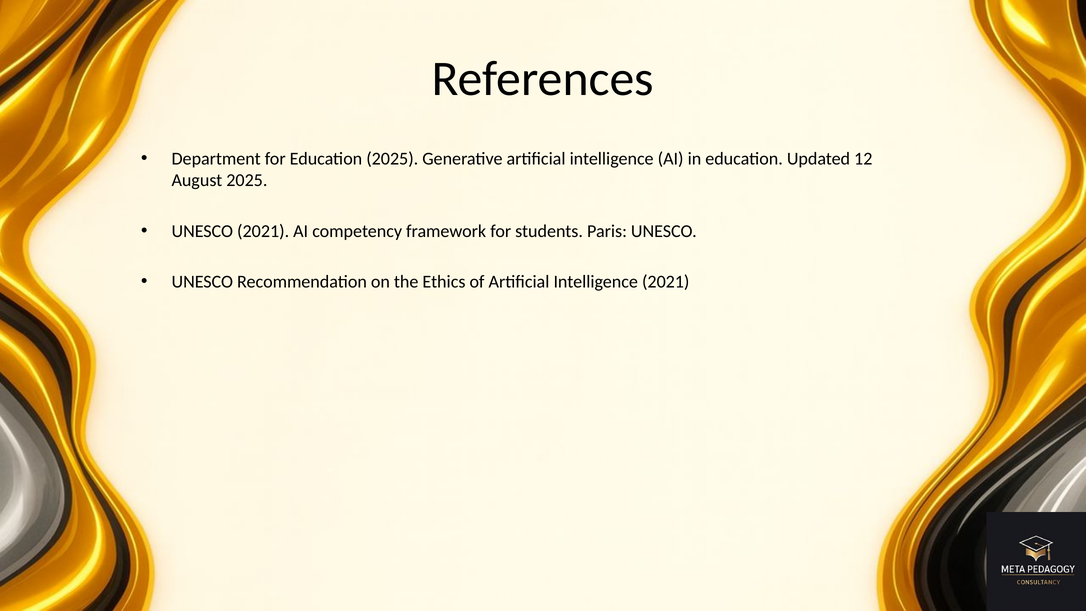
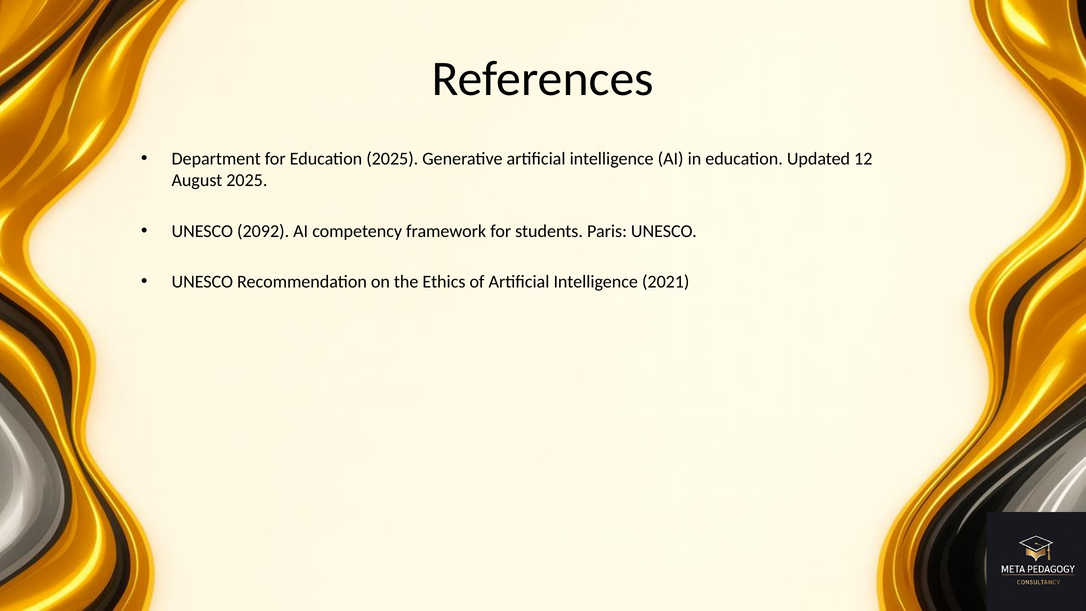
UNESCO 2021: 2021 -> 2092
